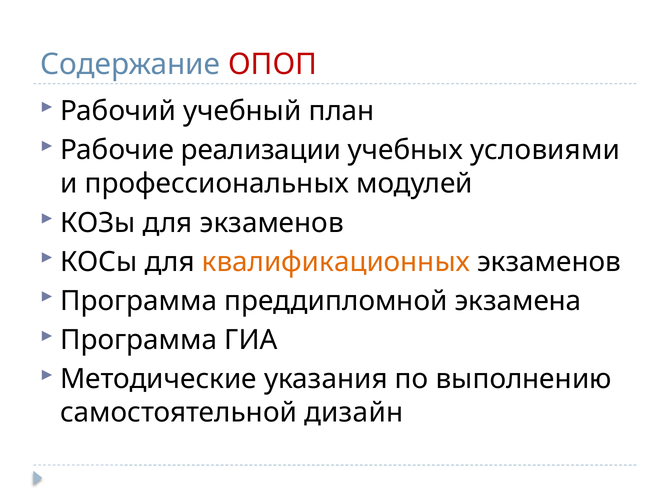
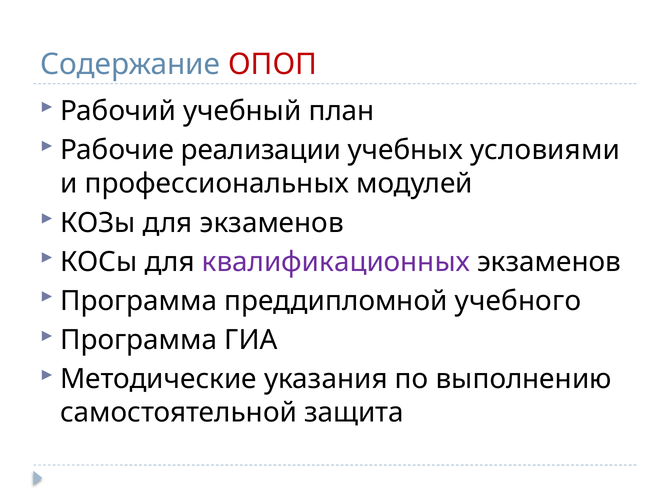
квалификационных colour: orange -> purple
экзамена: экзамена -> учебного
дизайн: дизайн -> защита
